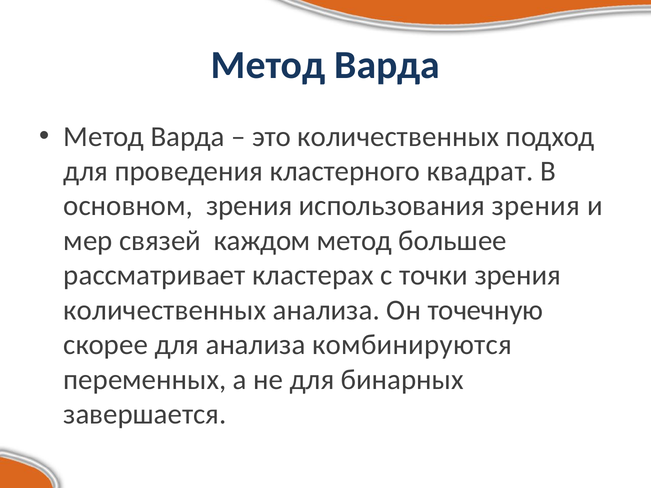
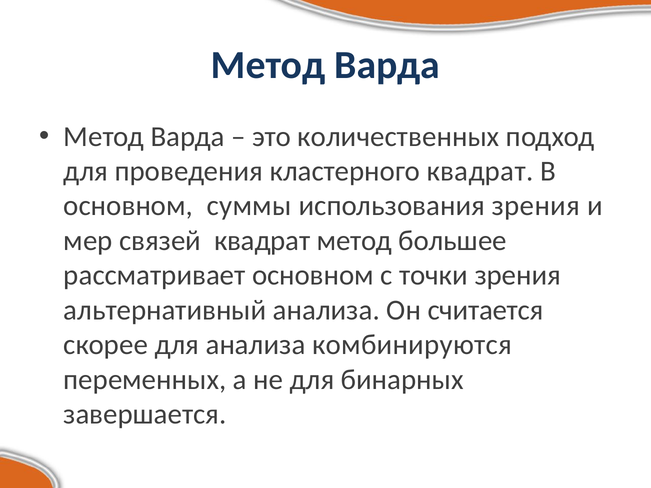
основном зрения: зрения -> суммы
связей каждом: каждом -> квадрат
рассматривает кластерах: кластерах -> основном
количественных at (165, 310): количественных -> альтернативный
точечную: точечную -> считается
